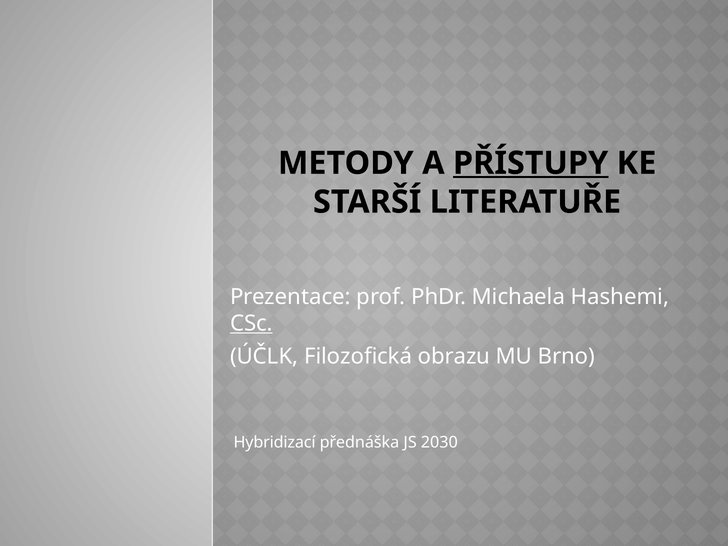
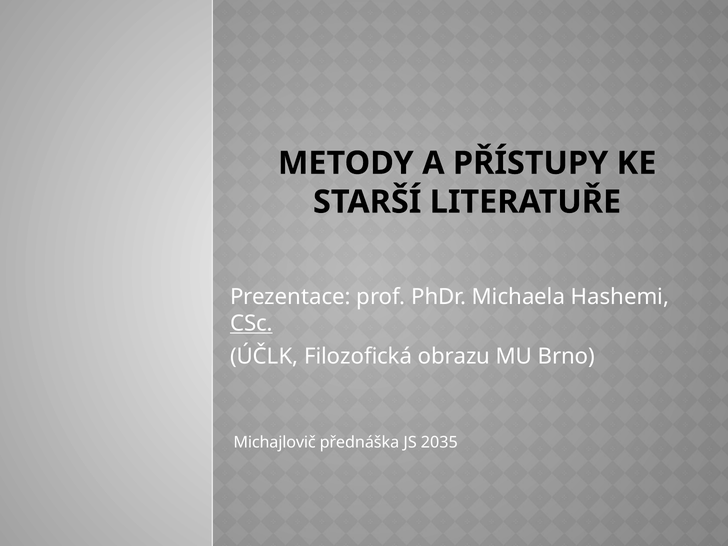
PŘÍSTUPY underline: present -> none
Hybridizací: Hybridizací -> Michajlovič
2030: 2030 -> 2035
